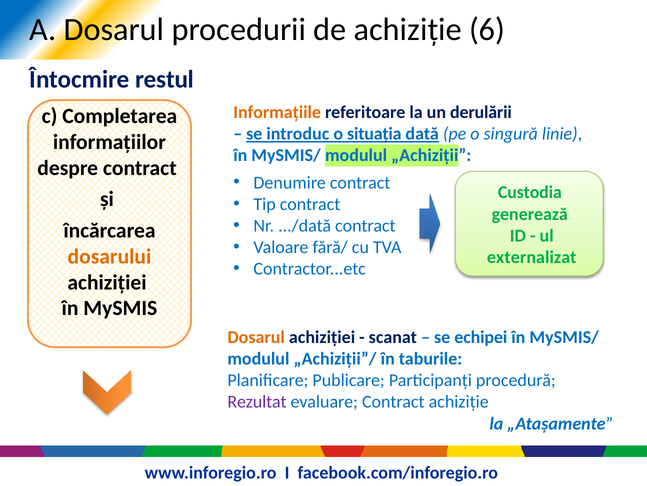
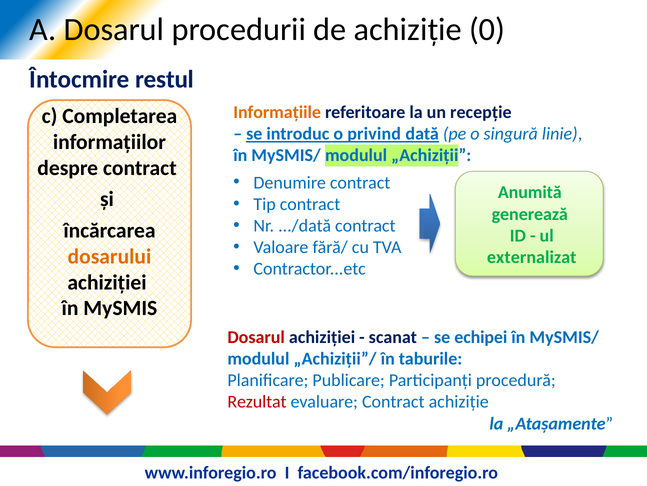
6: 6 -> 0
derulării: derulării -> recepție
situația: situația -> privind
Custodia: Custodia -> Anumită
Dosarul at (256, 337) colour: orange -> red
Rezultat colour: purple -> red
